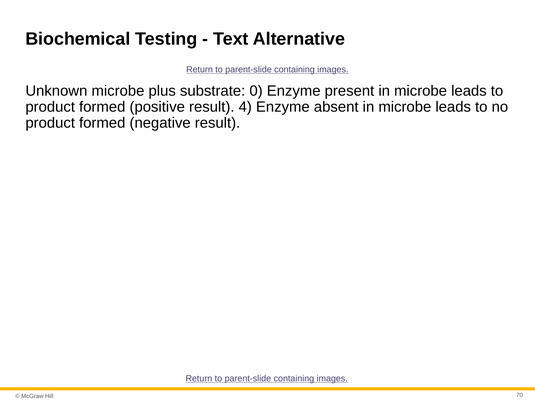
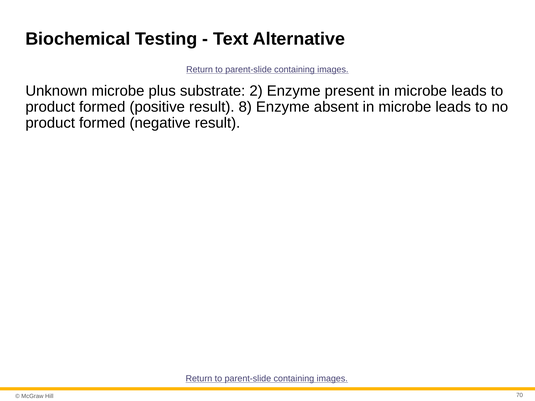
0: 0 -> 2
4: 4 -> 8
